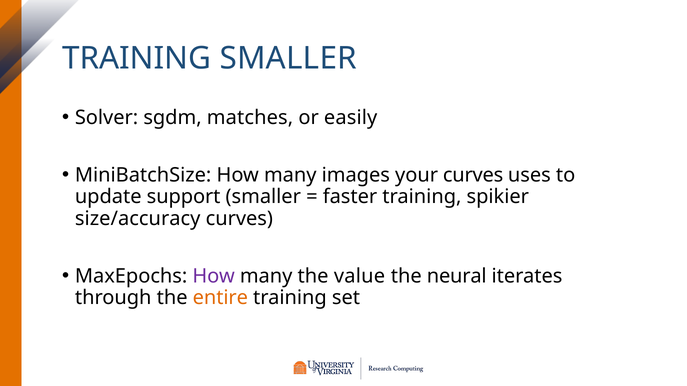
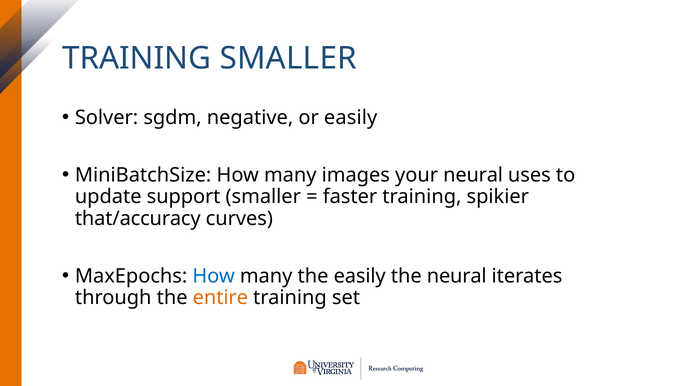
matches: matches -> negative
your curves: curves -> neural
size/accuracy: size/accuracy -> that/accuracy
How at (214, 276) colour: purple -> blue
the value: value -> easily
